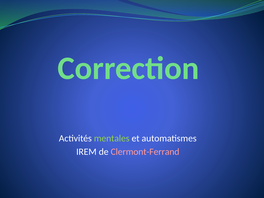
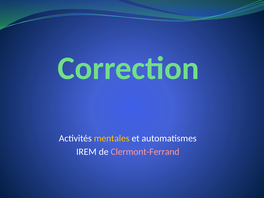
mentales colour: light green -> yellow
